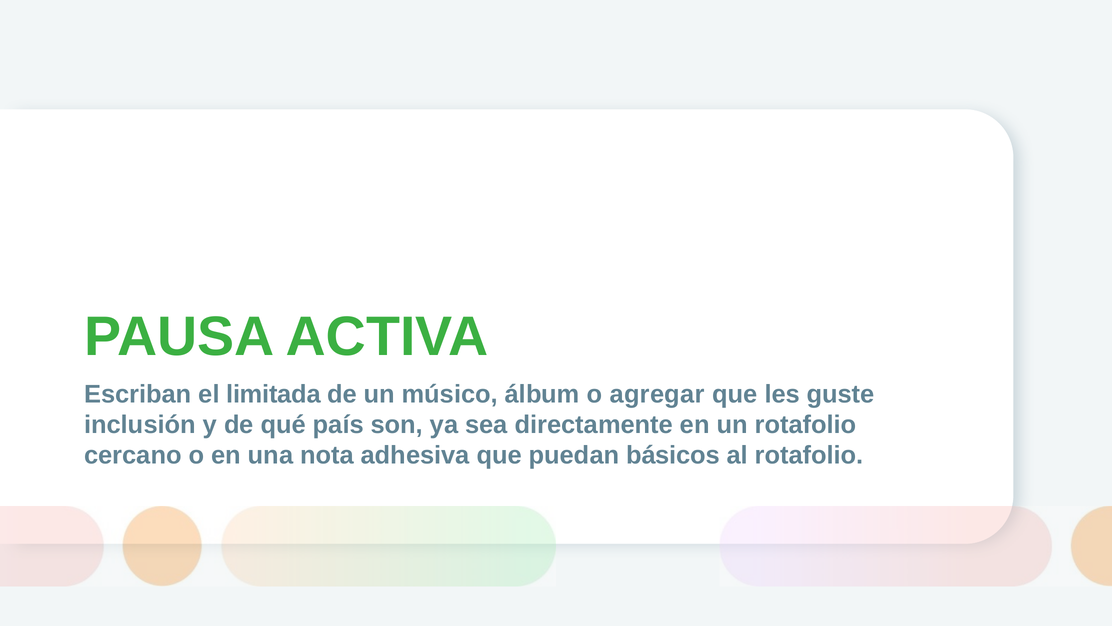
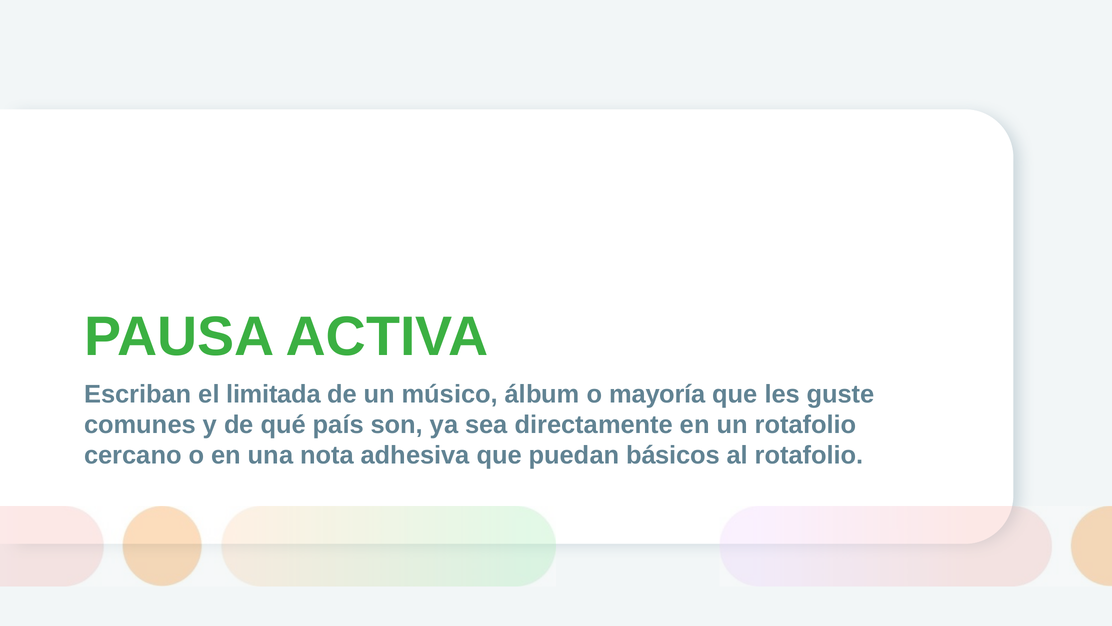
agregar: agregar -> mayoría
inclusión: inclusión -> comunes
